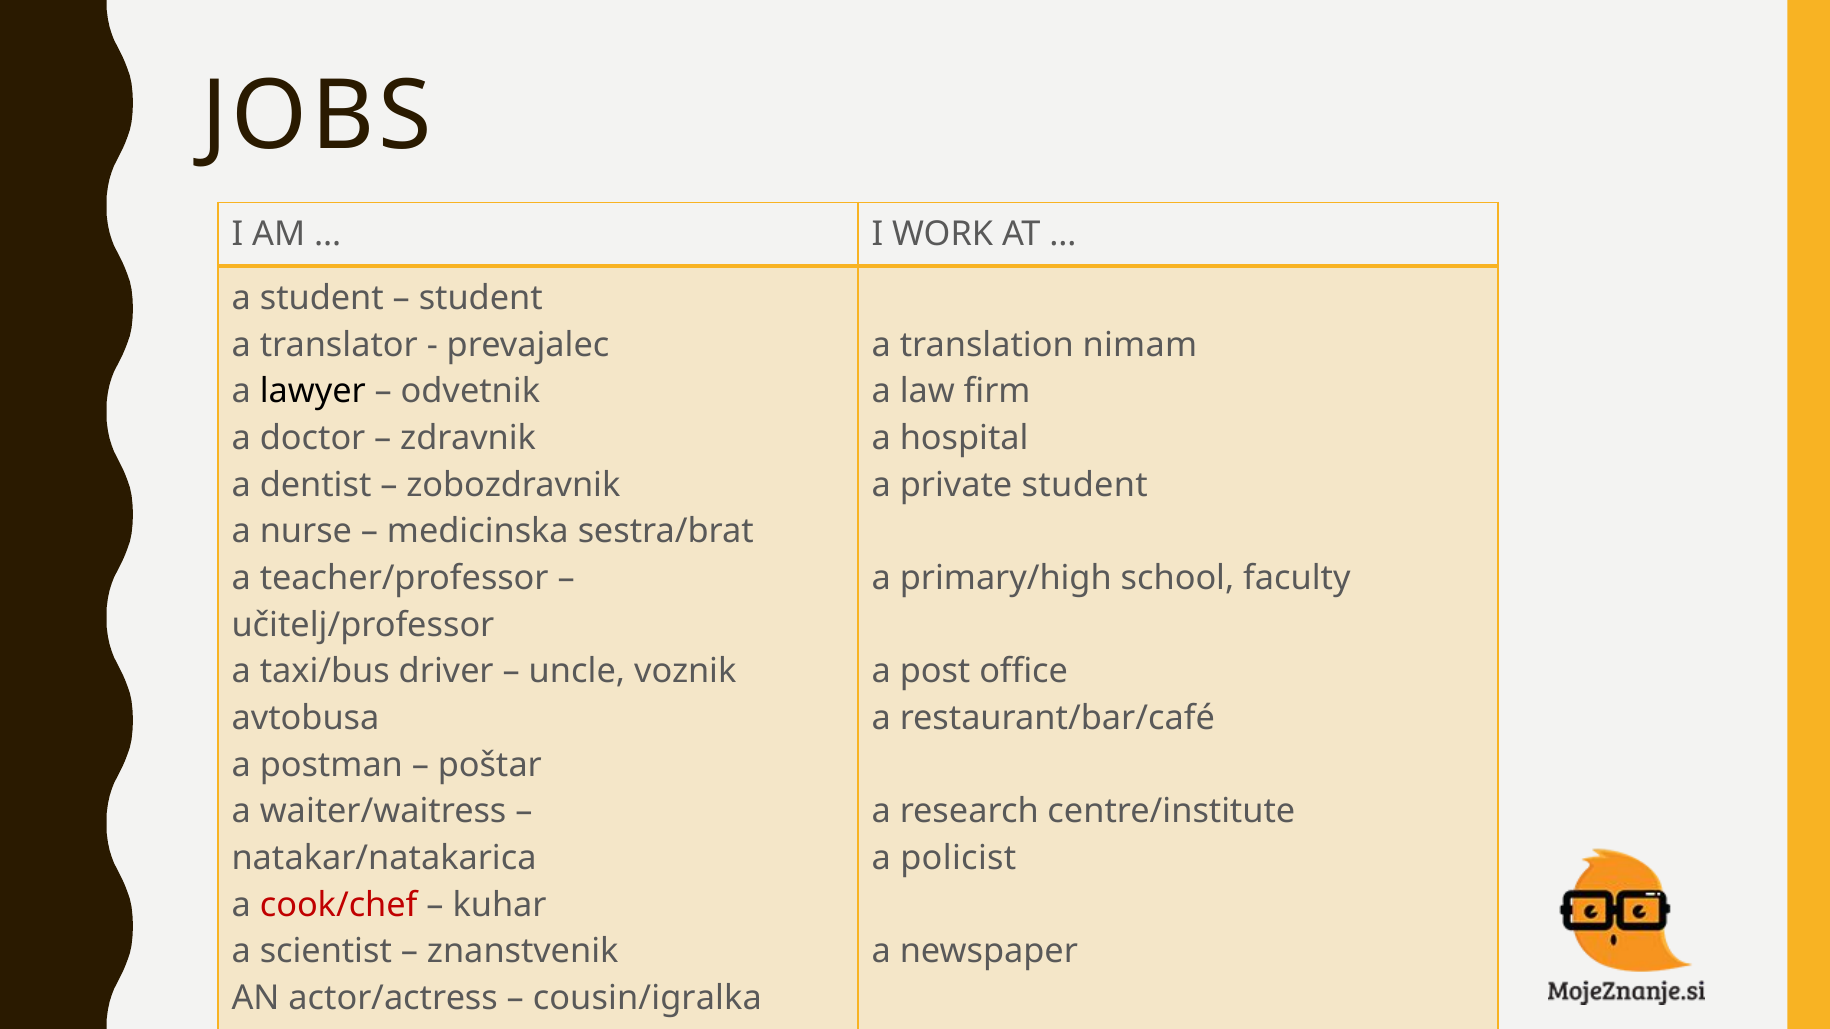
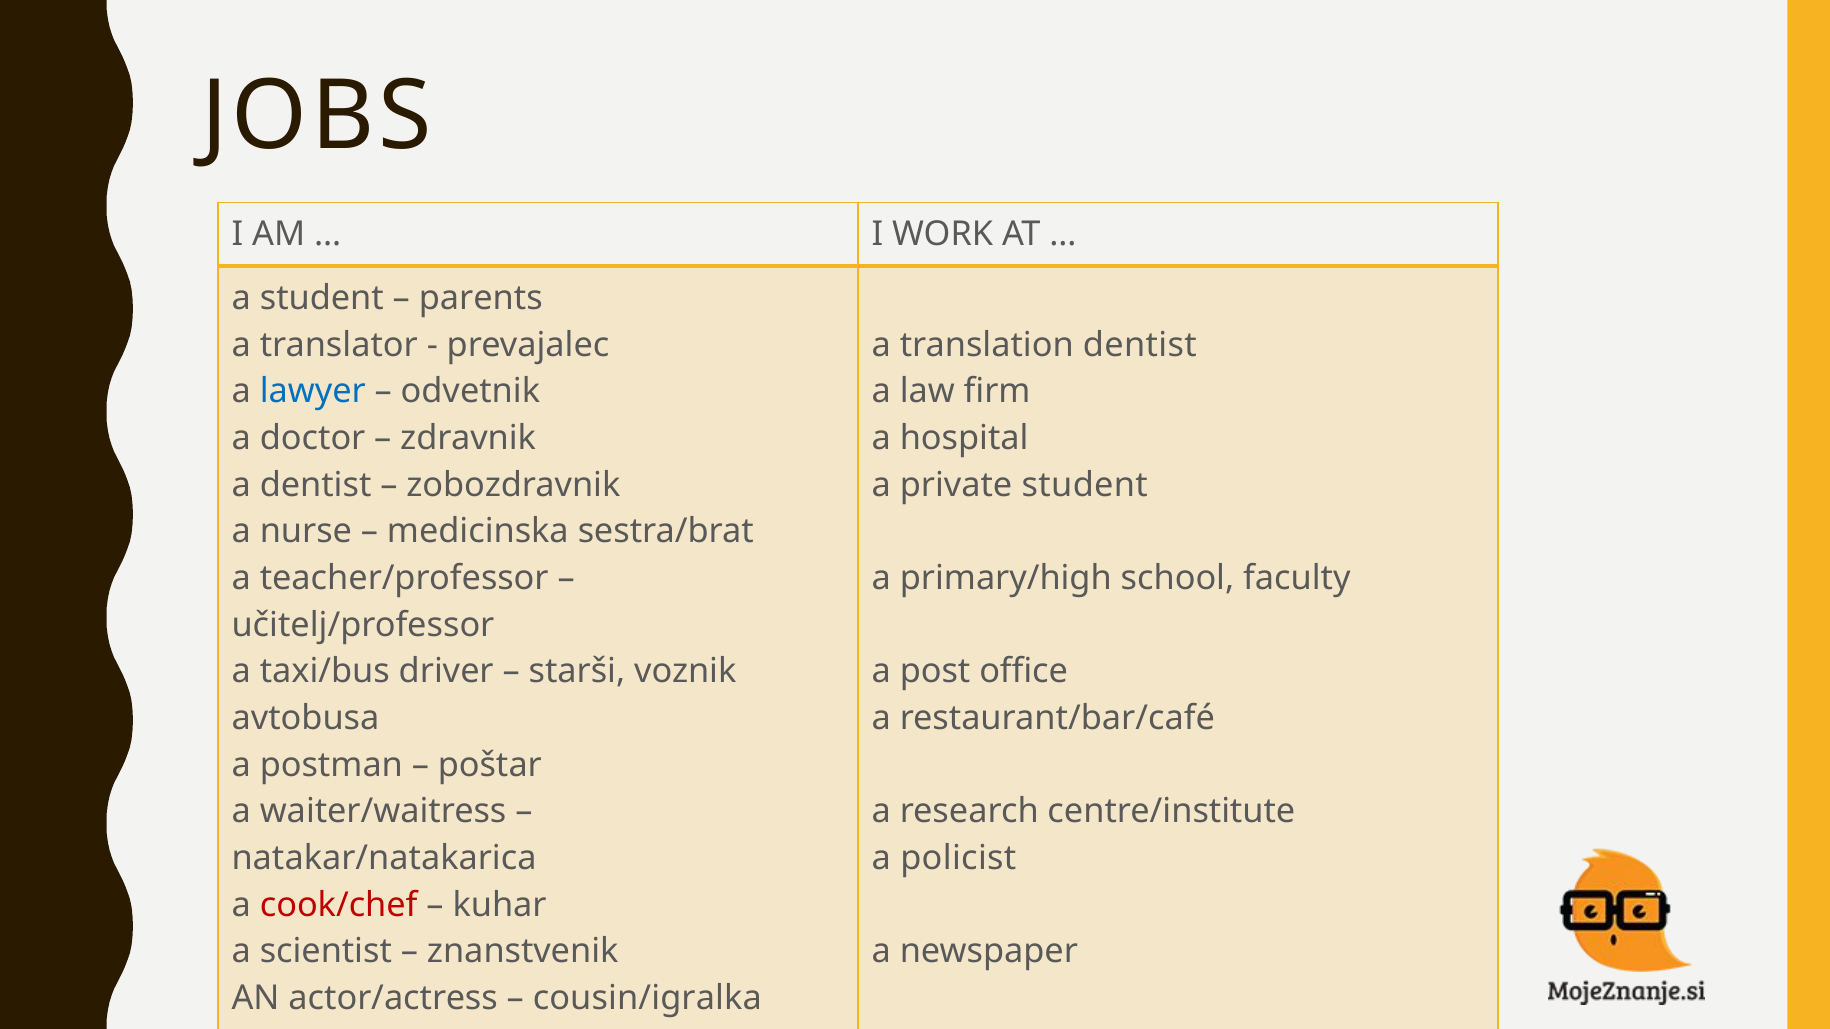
student at (481, 298): student -> parents
translation nimam: nimam -> dentist
lawyer colour: black -> blue
uncle: uncle -> starši
